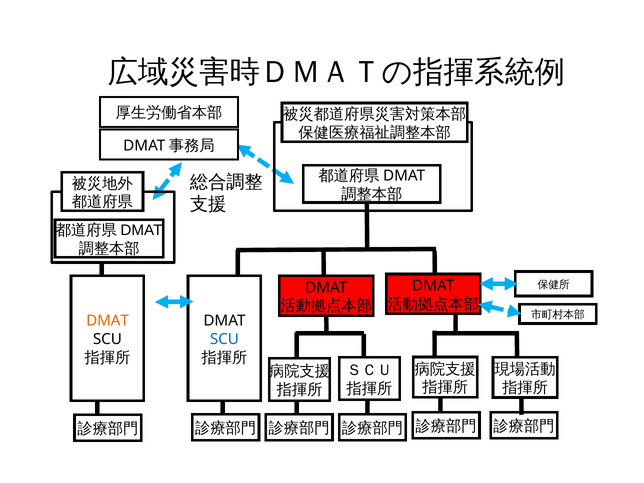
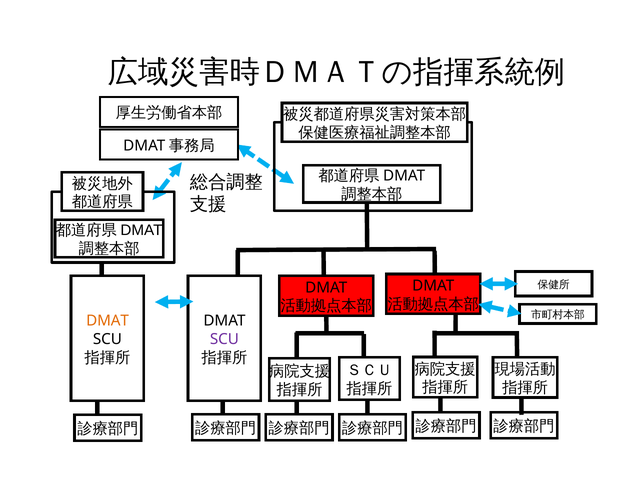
SCU at (224, 339) colour: blue -> purple
